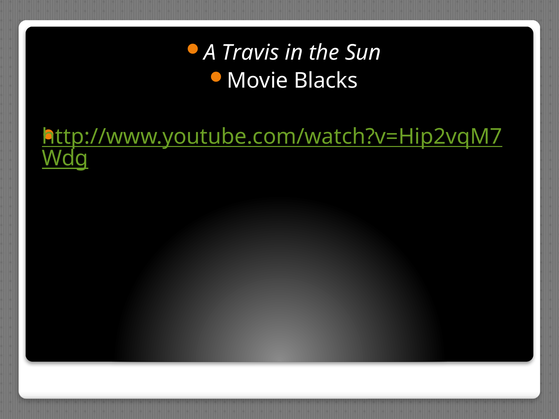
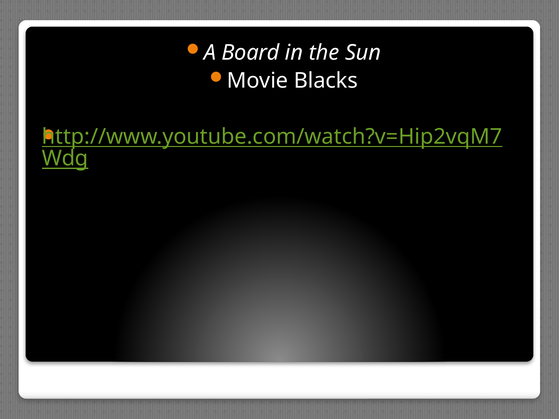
Travis: Travis -> Board
